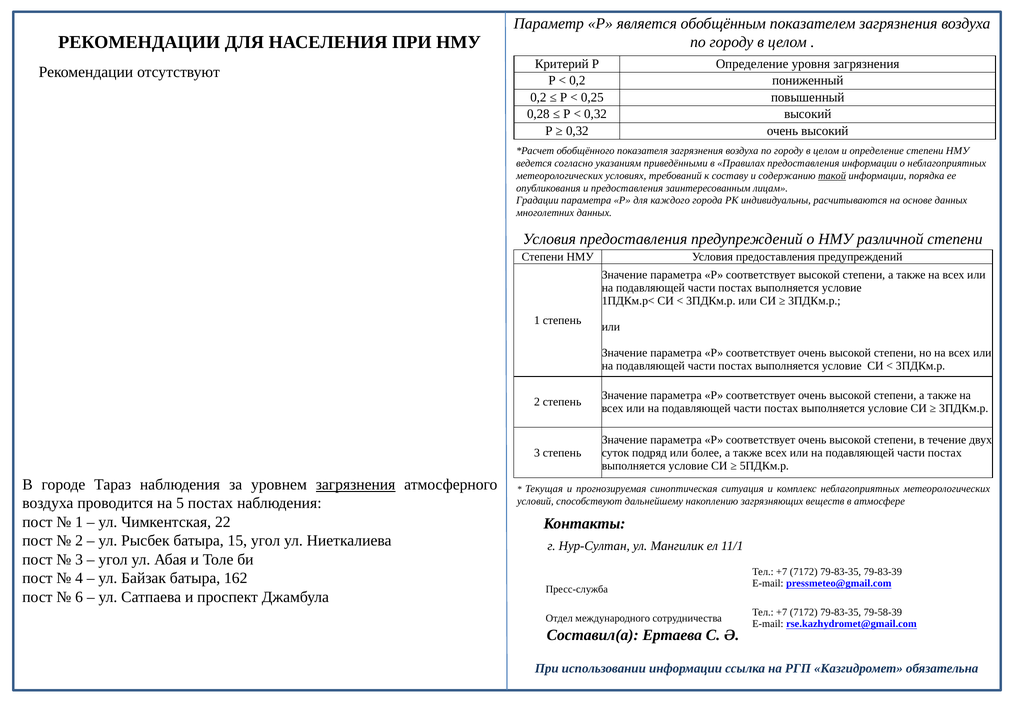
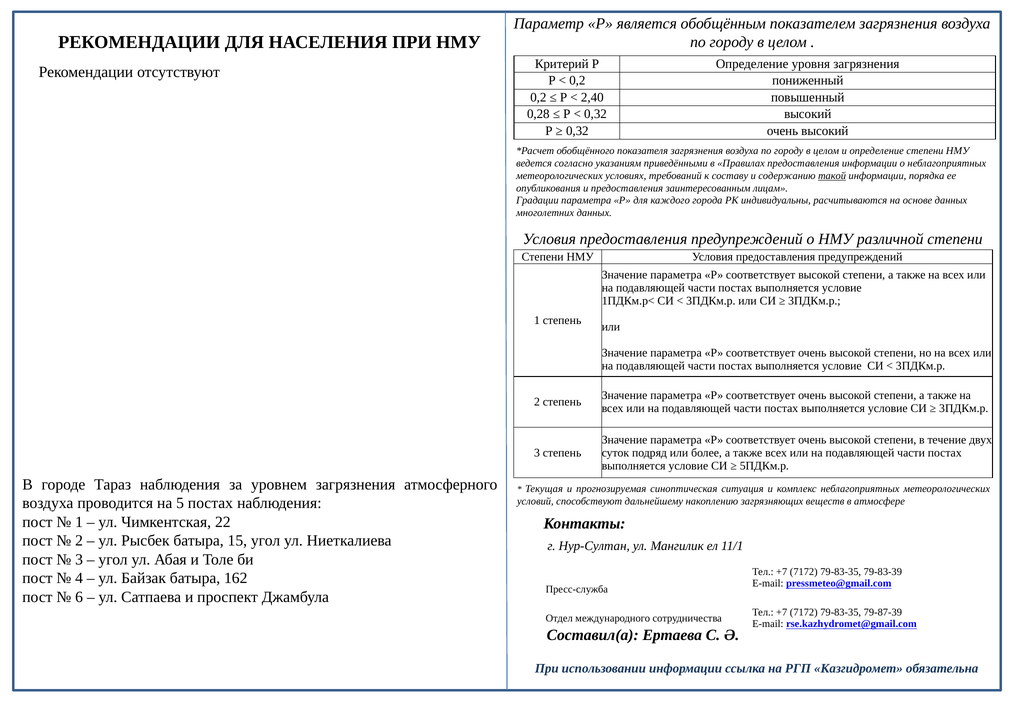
0,25: 0,25 -> 2,40
загрязнения at (356, 485) underline: present -> none
79-58-39: 79-58-39 -> 79-87-39
